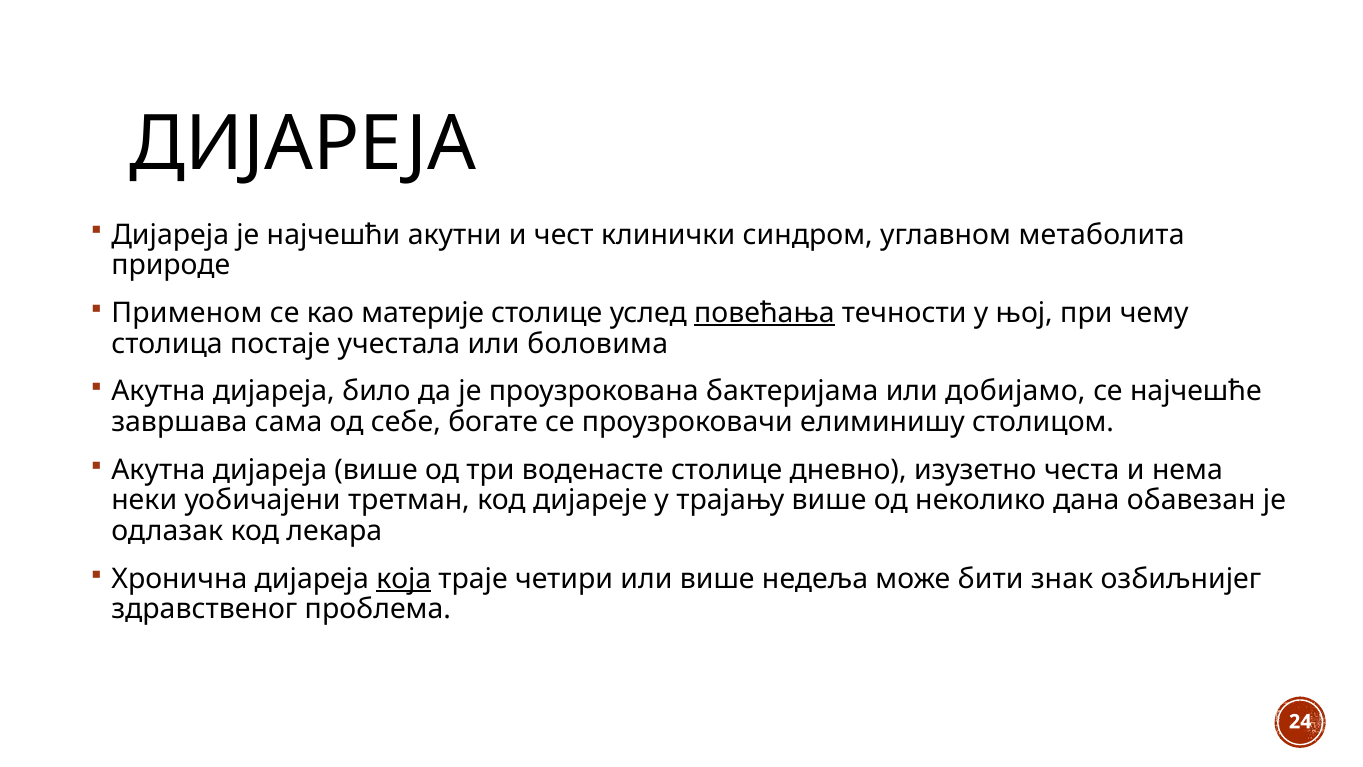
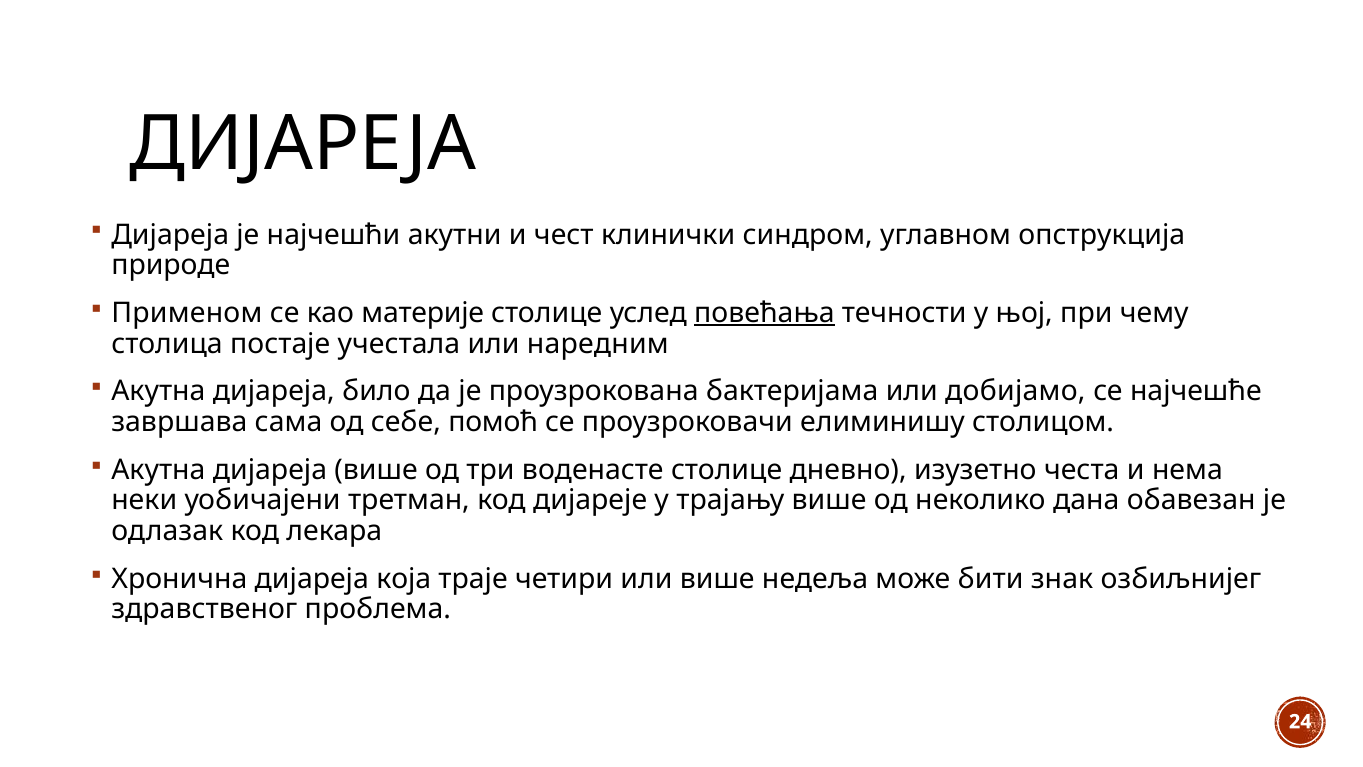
метаболита: метаболита -> опструкција
боловима: боловима -> наредним
богате: богате -> помоћ
која underline: present -> none
